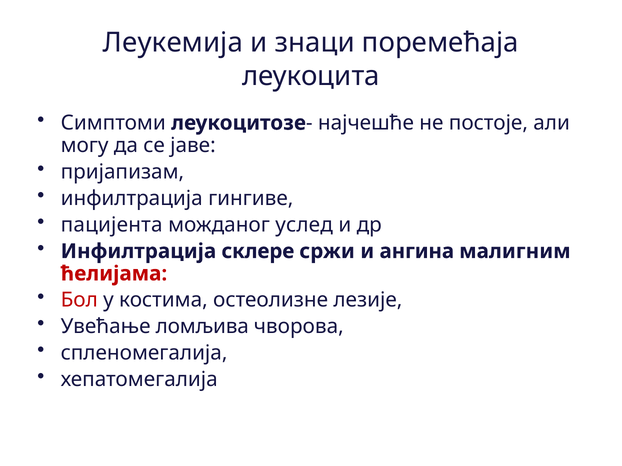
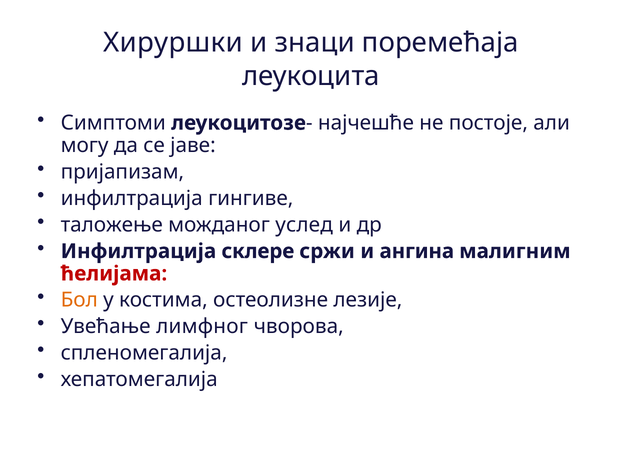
Леукемија: Леукемија -> Хируршки
пацијента: пацијента -> таложење
Бол colour: red -> orange
ломљива: ломљива -> лимфног
